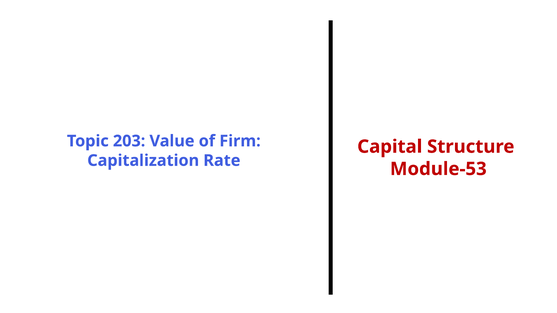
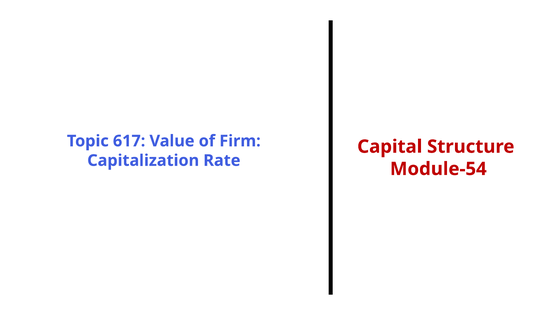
203: 203 -> 617
Module-53: Module-53 -> Module-54
